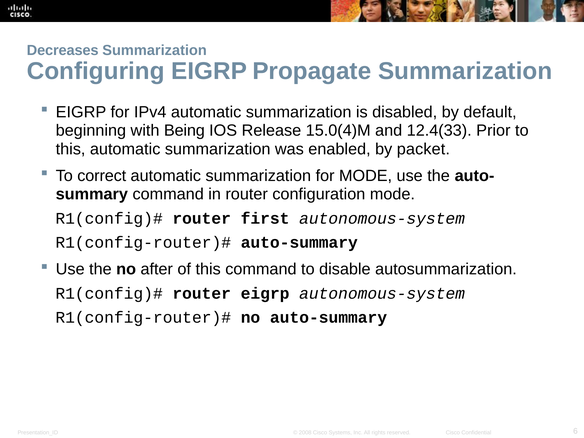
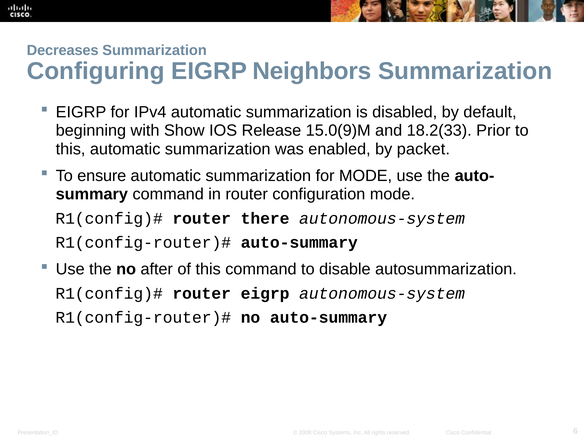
Propagate: Propagate -> Neighbors
Being: Being -> Show
15.0(4)M: 15.0(4)M -> 15.0(9)M
12.4(33: 12.4(33 -> 18.2(33
correct: correct -> ensure
first: first -> there
